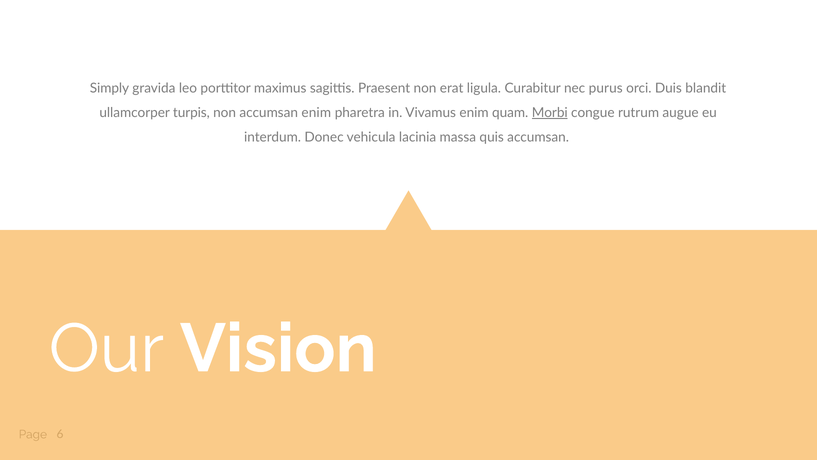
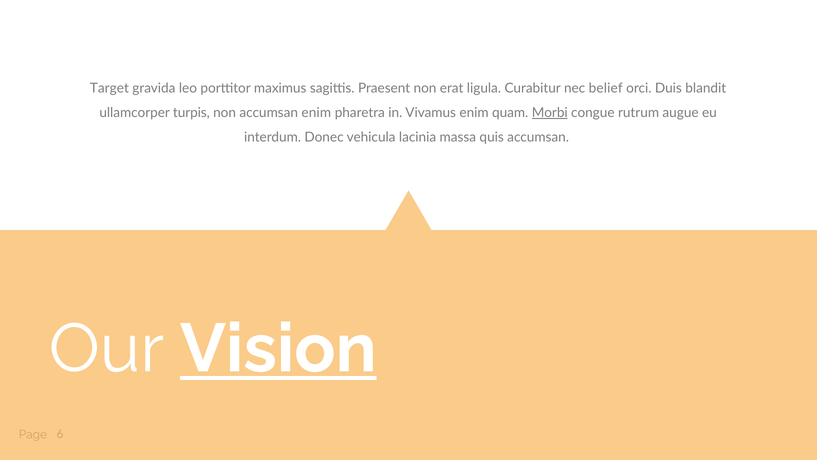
Simply: Simply -> Target
purus: purus -> belief
Vision underline: none -> present
